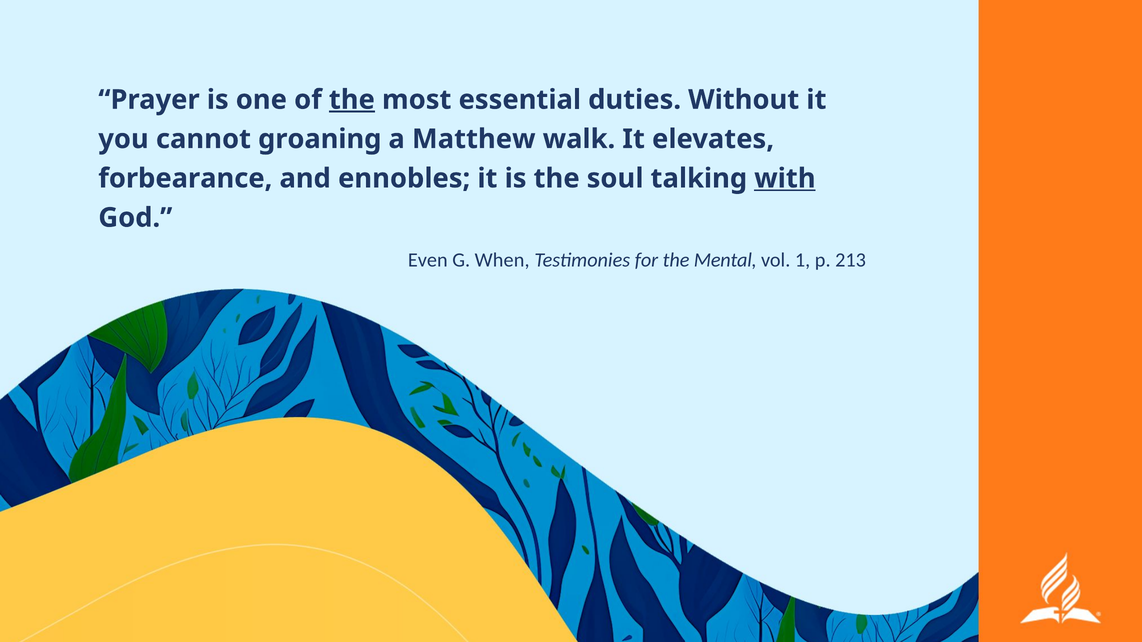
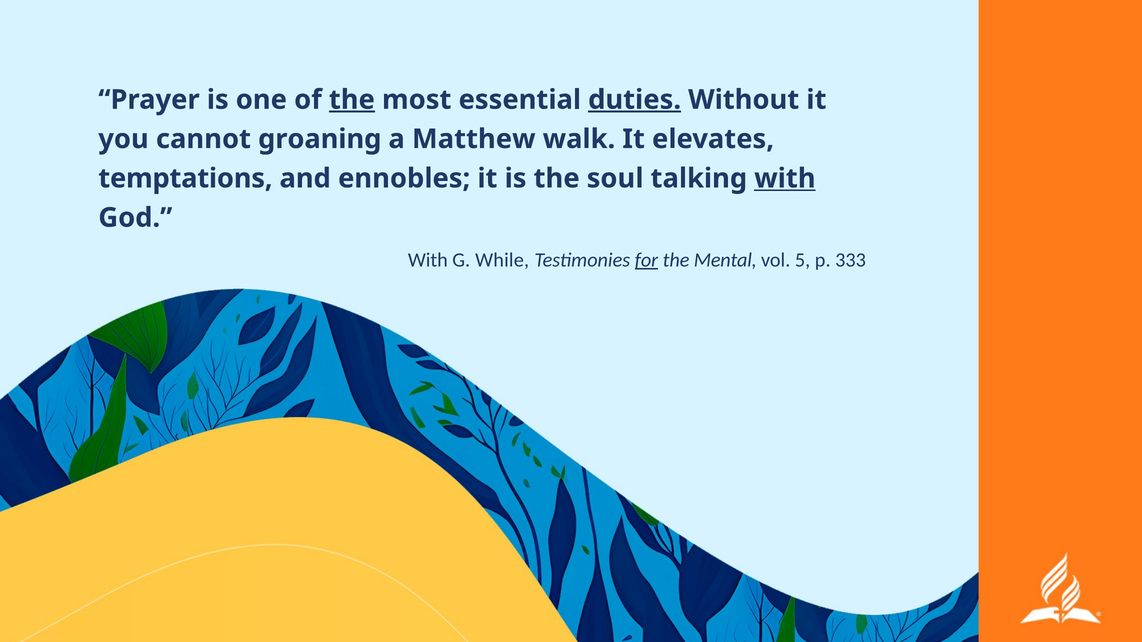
duties underline: none -> present
forbearance: forbearance -> temptations
Even at (428, 260): Even -> With
When: When -> While
for underline: none -> present
1: 1 -> 5
213: 213 -> 333
